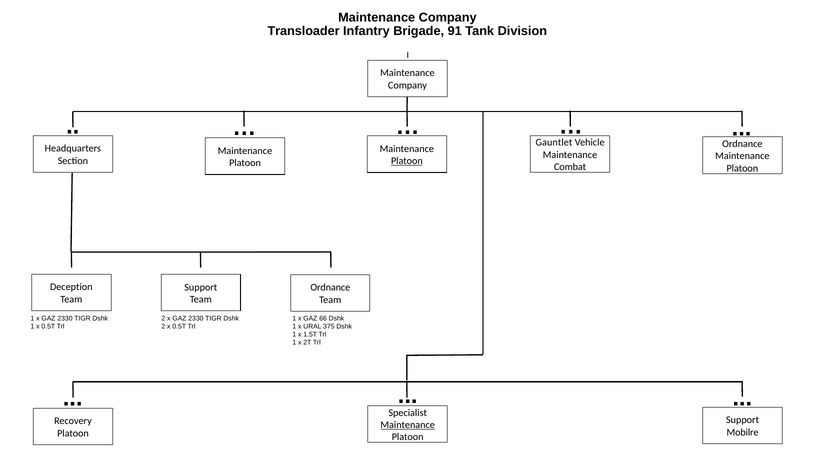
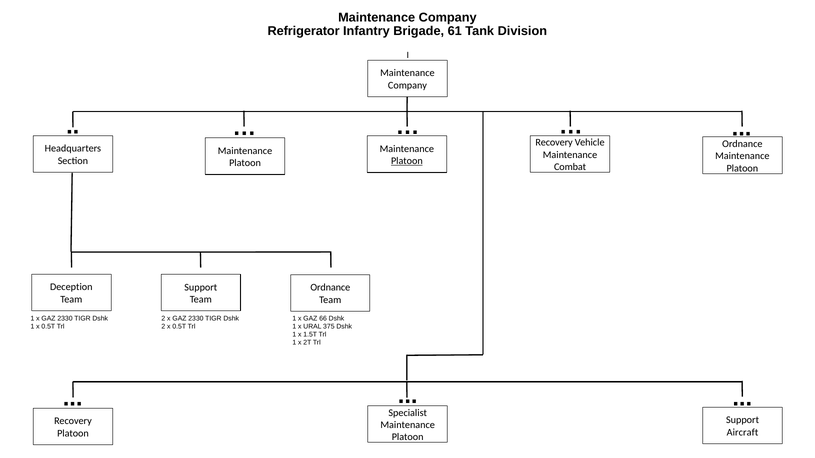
Transloader: Transloader -> Refrigerator
91: 91 -> 61
Gauntlet at (554, 143): Gauntlet -> Recovery
Maintenance at (408, 425) underline: present -> none
Mobilre: Mobilre -> Aircraft
